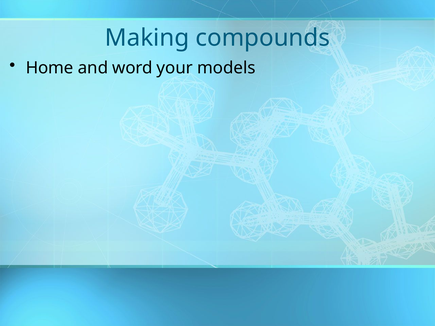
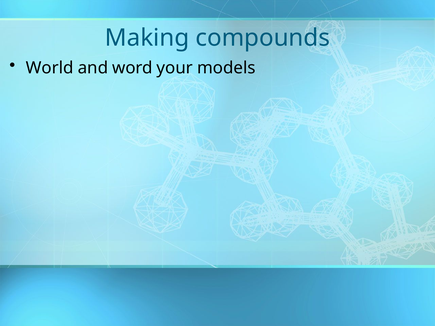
Home: Home -> World
